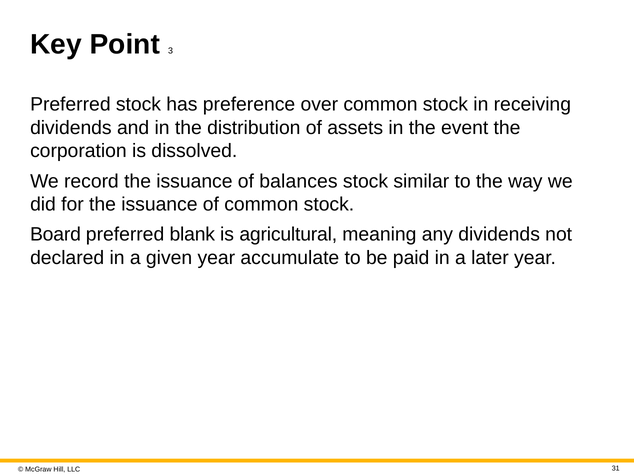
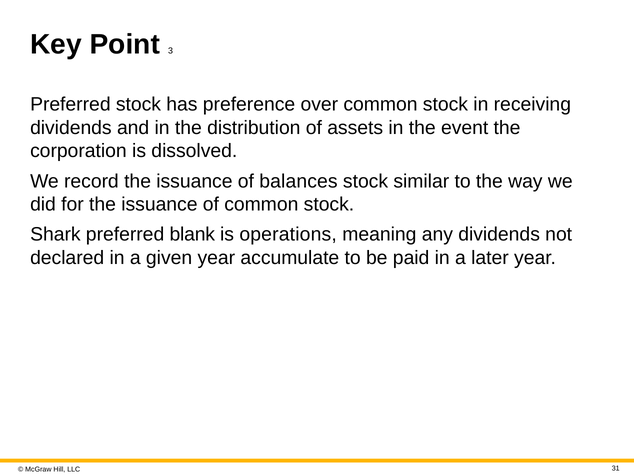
Board: Board -> Shark
agricultural: agricultural -> operations
